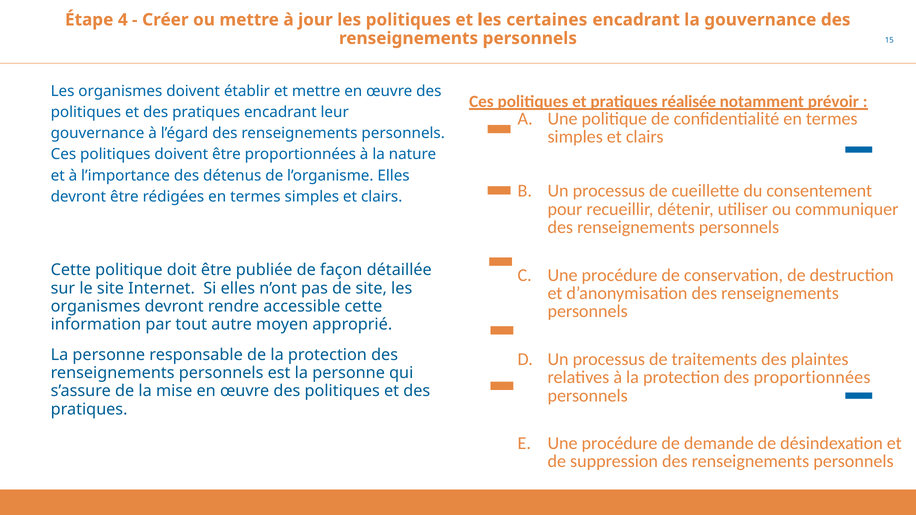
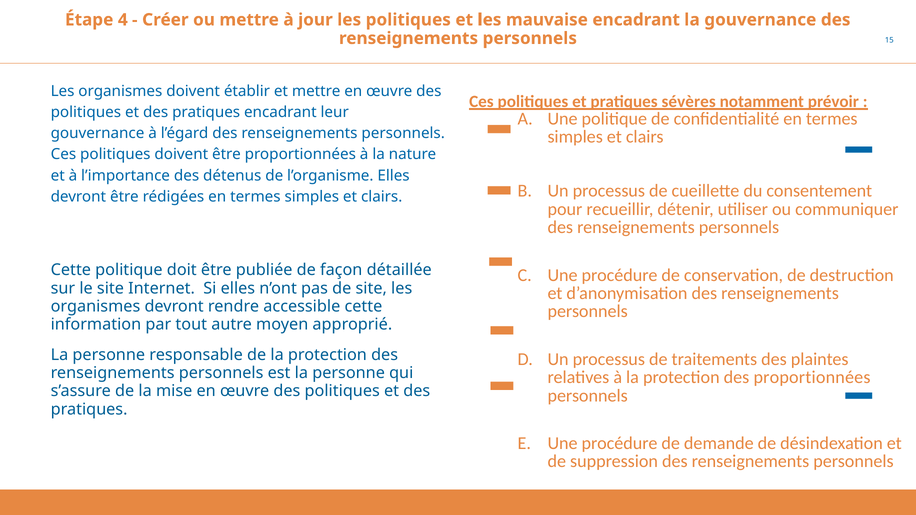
certaines: certaines -> mauvaise
réalisée: réalisée -> sévères
